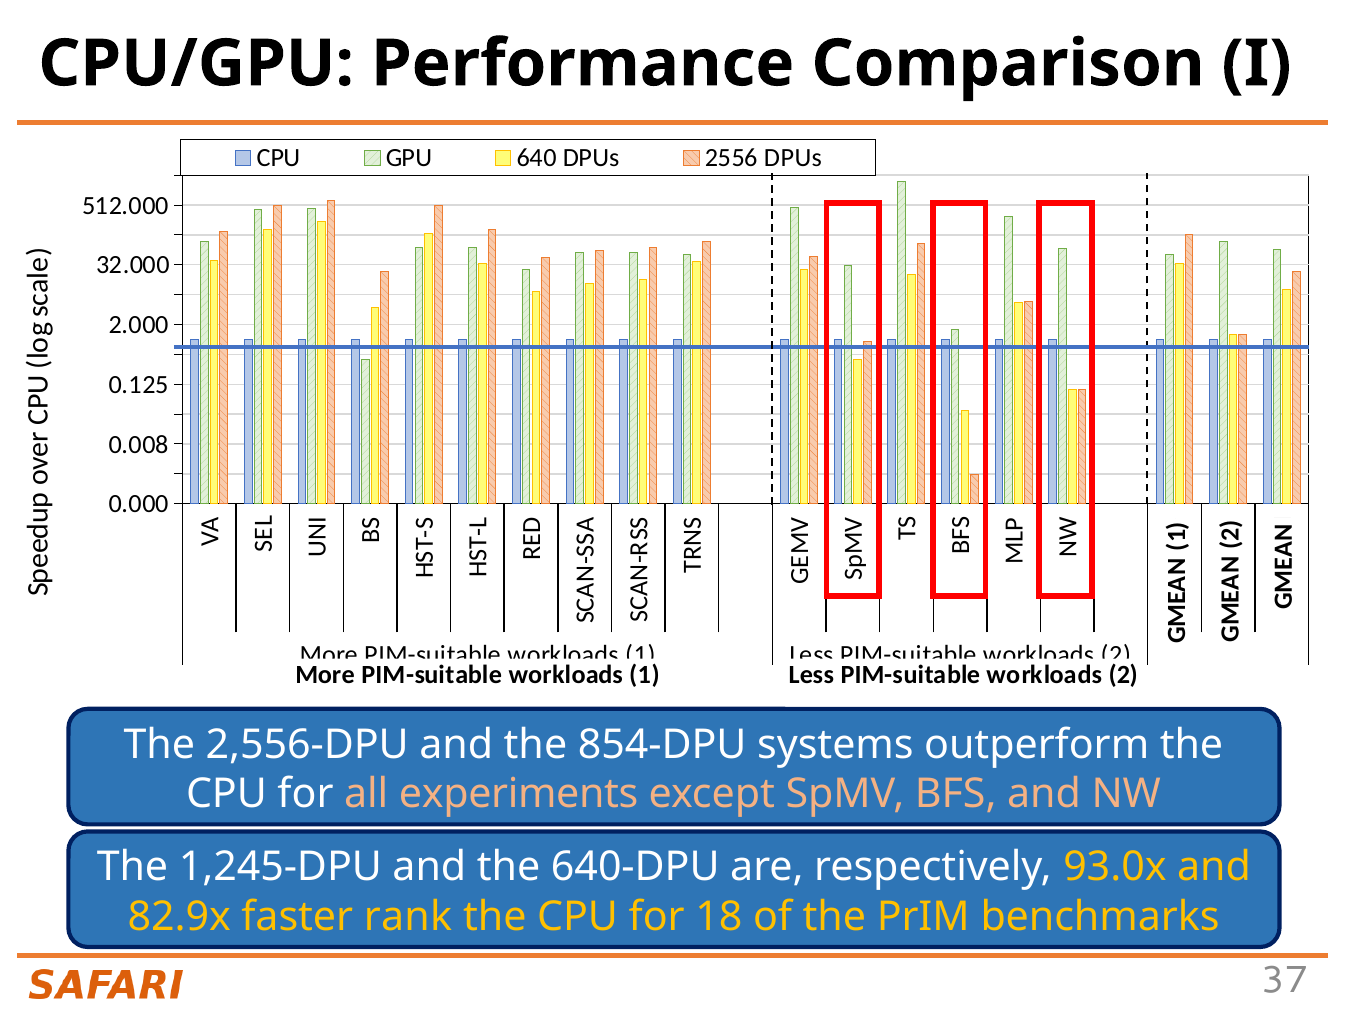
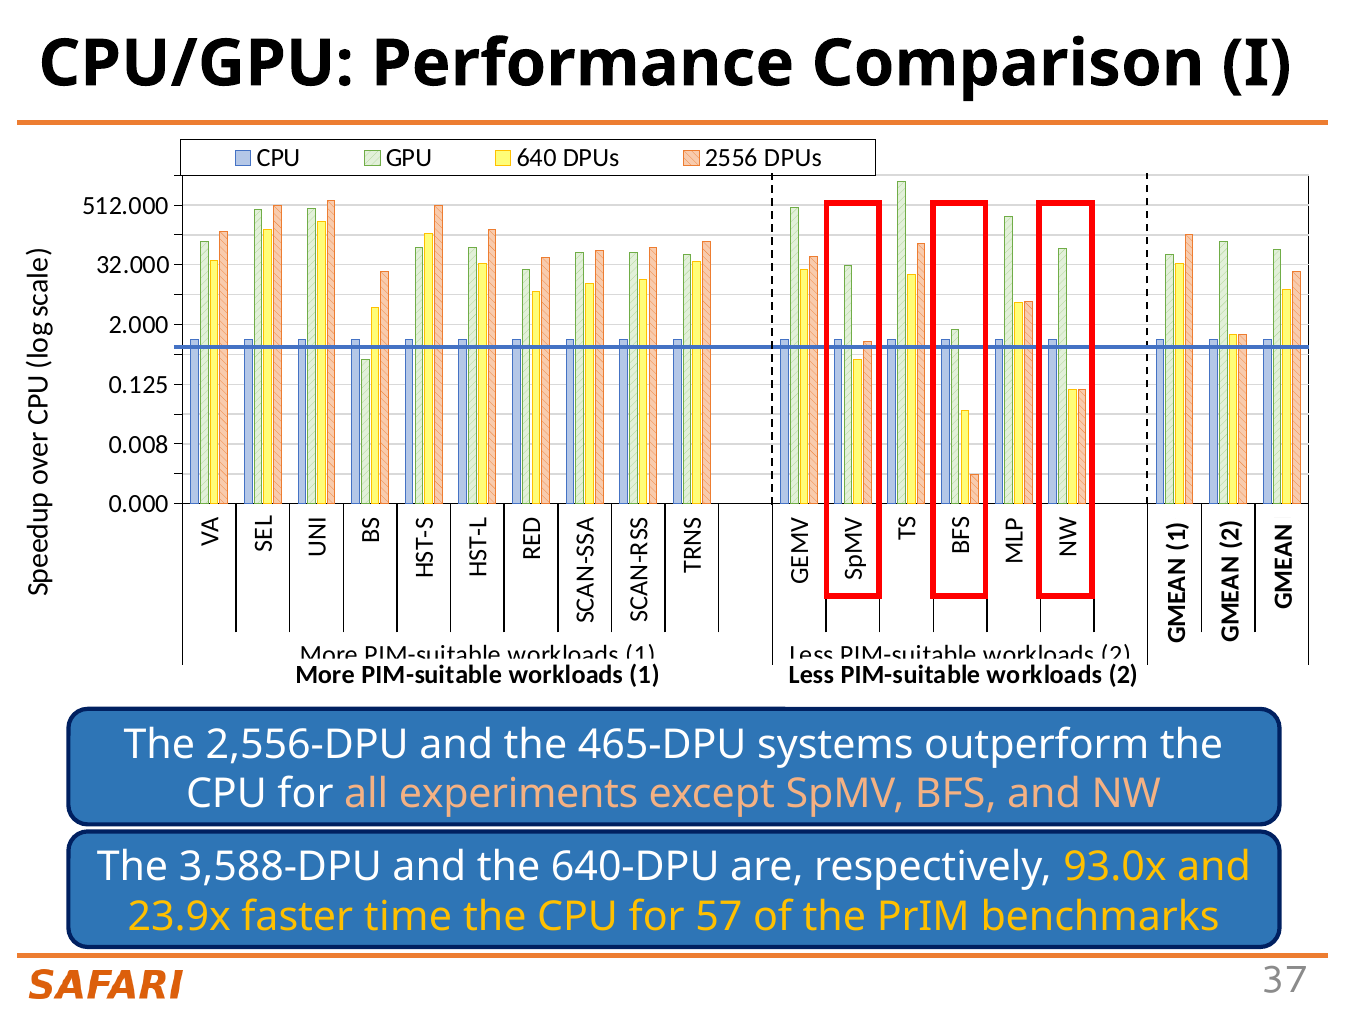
854-DPU: 854-DPU -> 465-DPU
1,245-DPU: 1,245-DPU -> 3,588-DPU
82.9x: 82.9x -> 23.9x
rank: rank -> time
18: 18 -> 57
